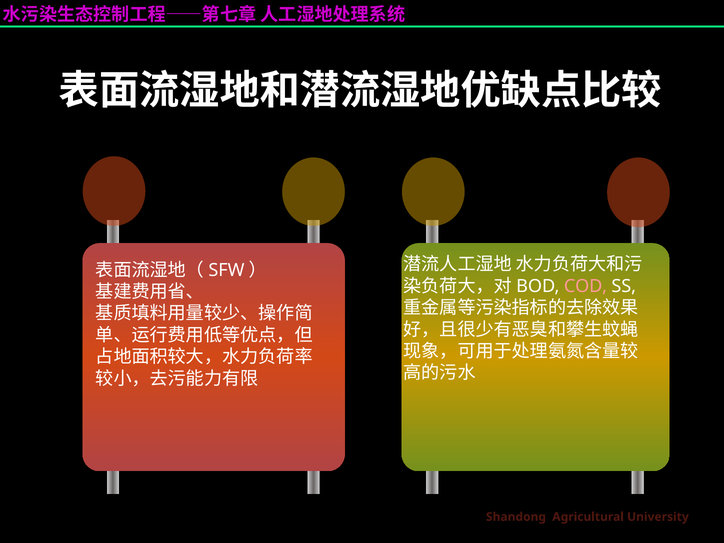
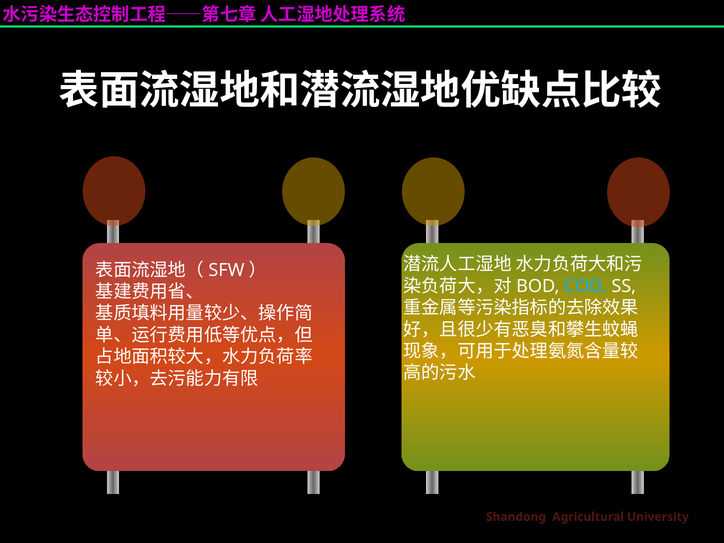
COD colour: pink -> light blue
